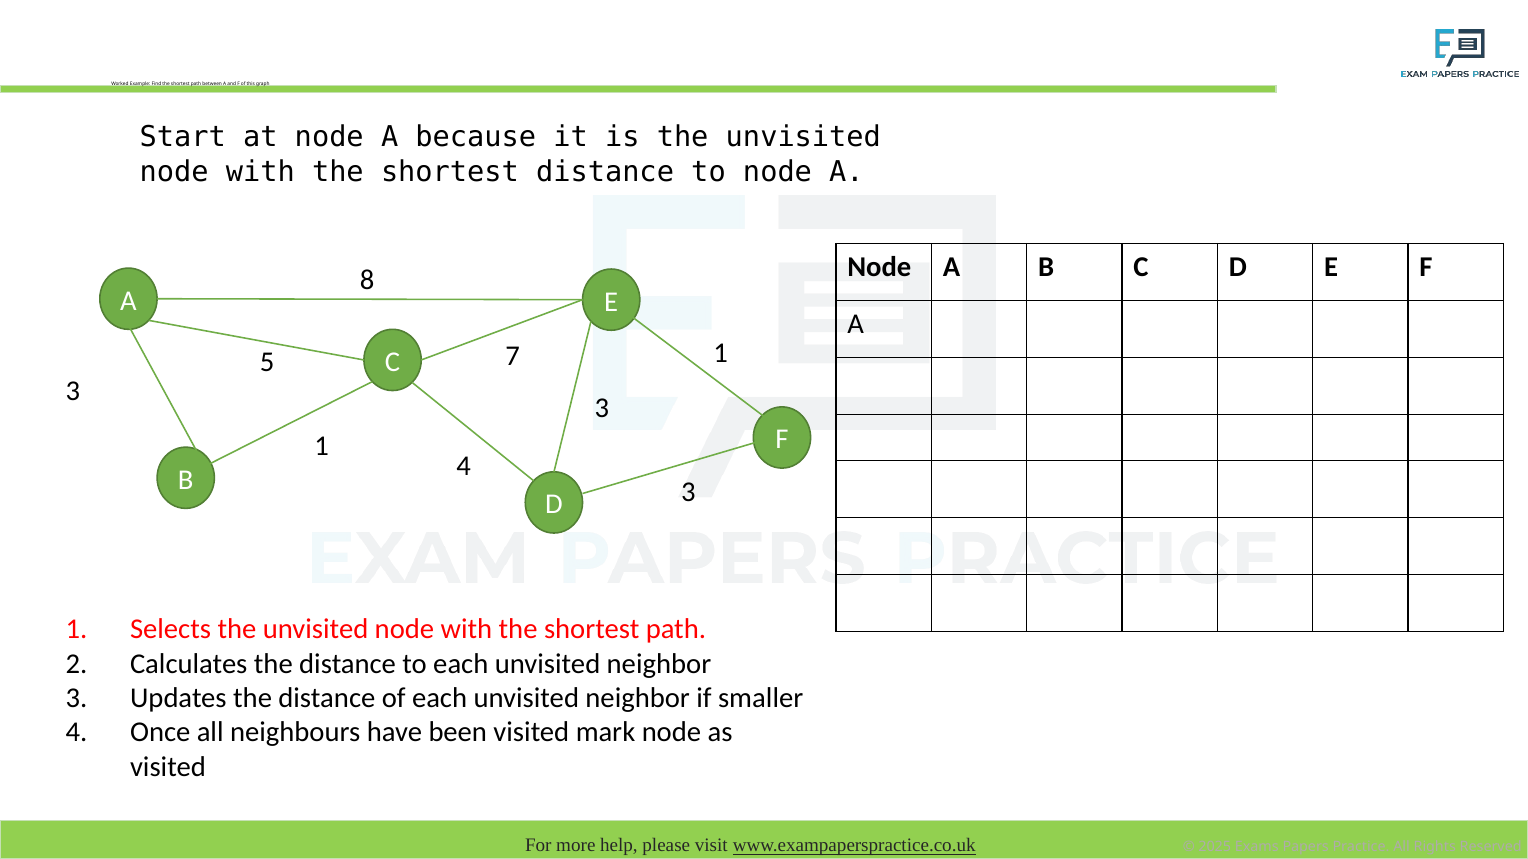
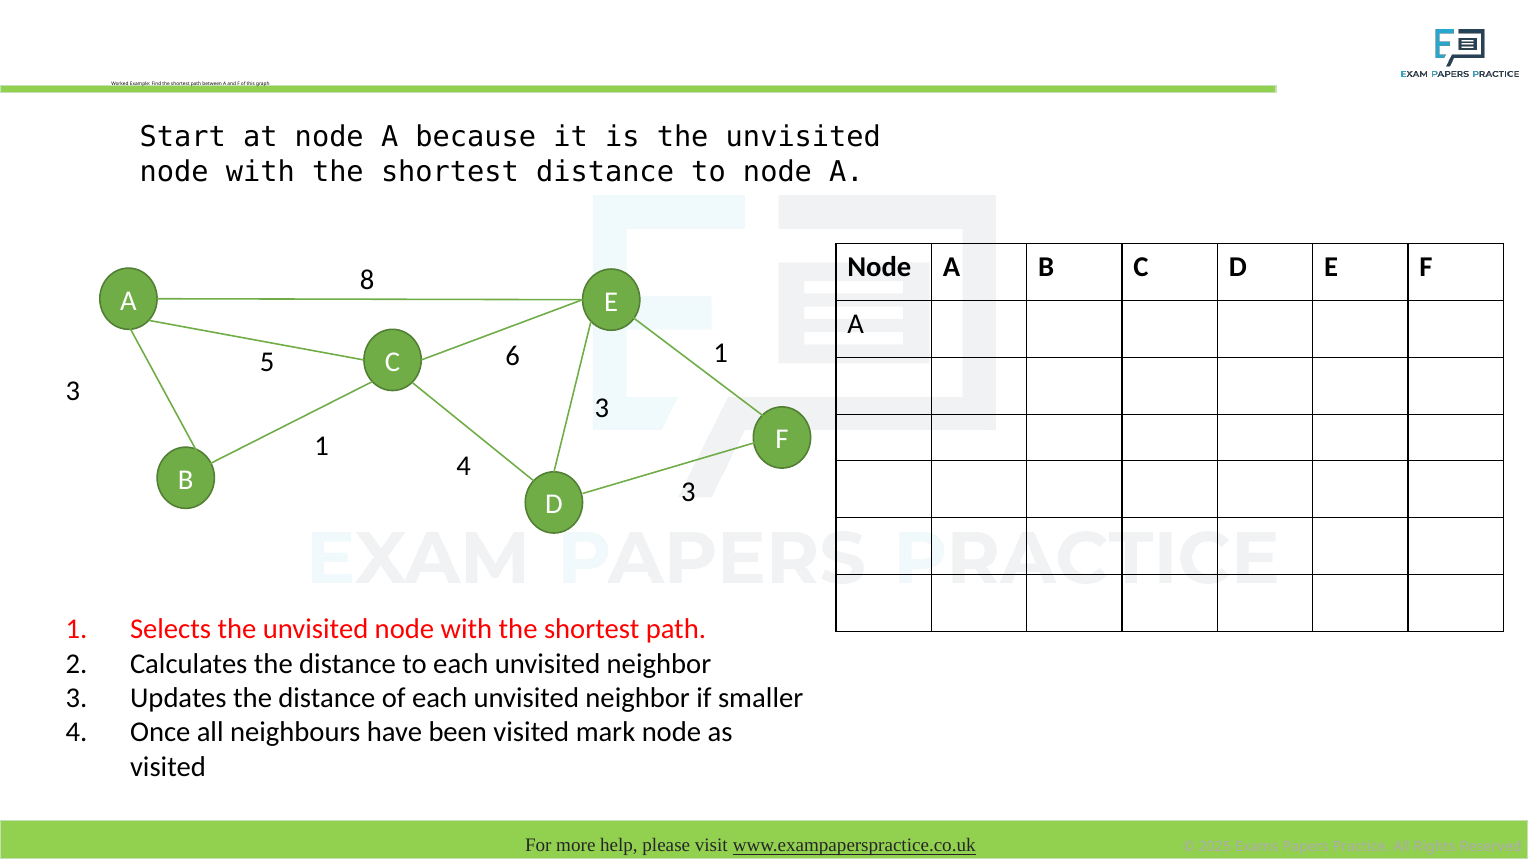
7: 7 -> 6
